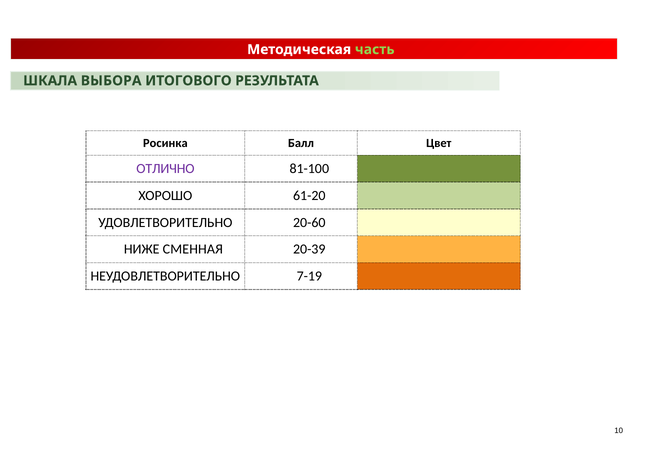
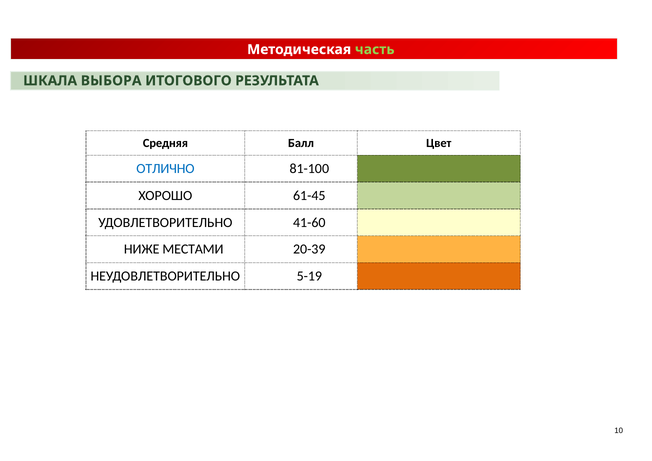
Росинка: Росинка -> Средняя
ОТЛИЧНО colour: purple -> blue
61-20: 61-20 -> 61-45
20-60: 20-60 -> 41-60
СМЕННАЯ: СМЕННАЯ -> МЕСТАМИ
7-19: 7-19 -> 5-19
